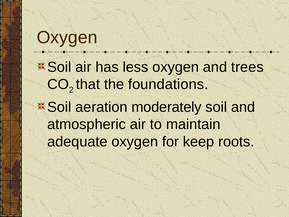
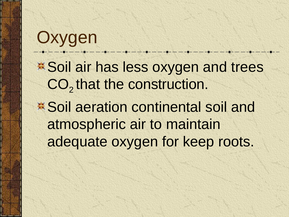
foundations: foundations -> construction
moderately: moderately -> continental
